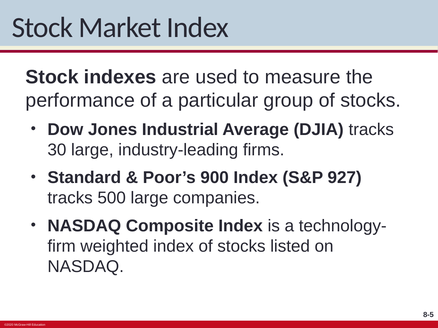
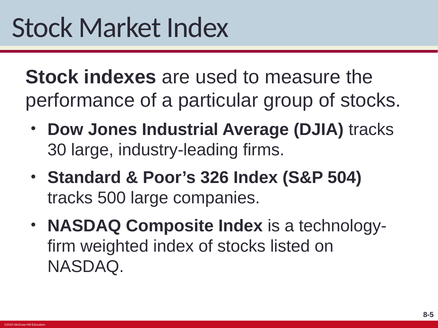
900: 900 -> 326
927: 927 -> 504
